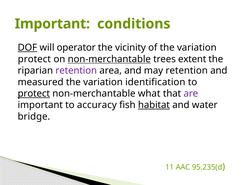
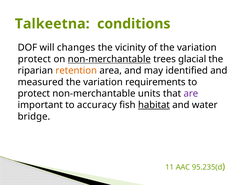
Important at (52, 24): Important -> Talkeetna
DOF underline: present -> none
operator: operator -> changes
extent: extent -> glacial
retention at (76, 70) colour: purple -> orange
may retention: retention -> identified
identification: identification -> requirements
protect at (34, 93) underline: present -> none
what: what -> units
